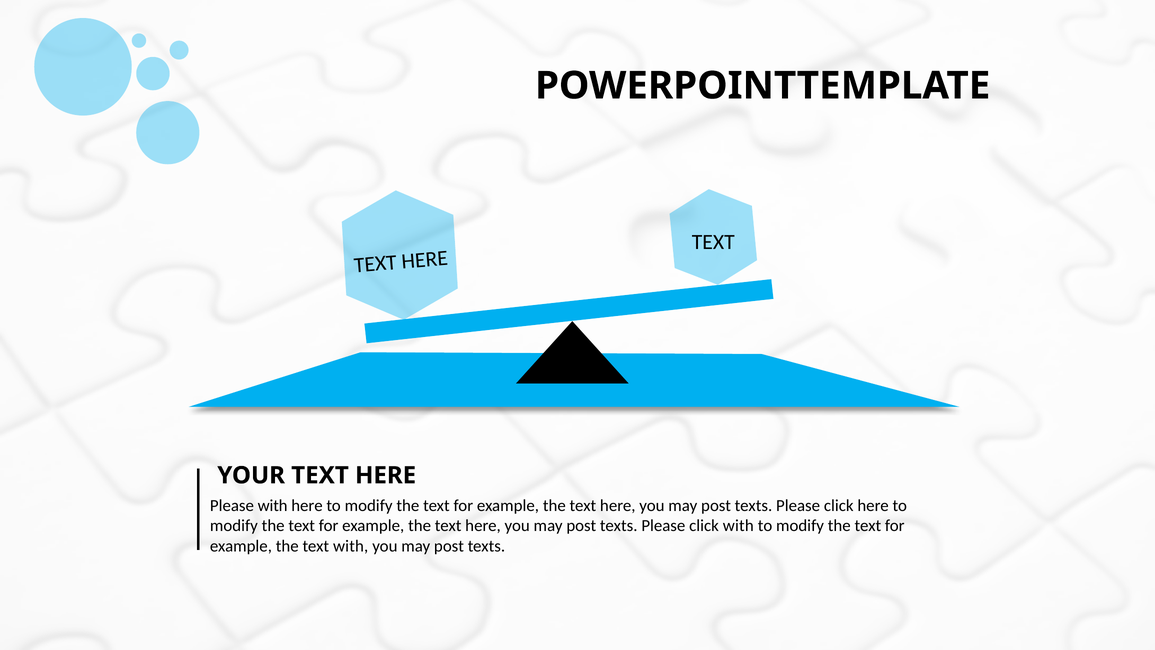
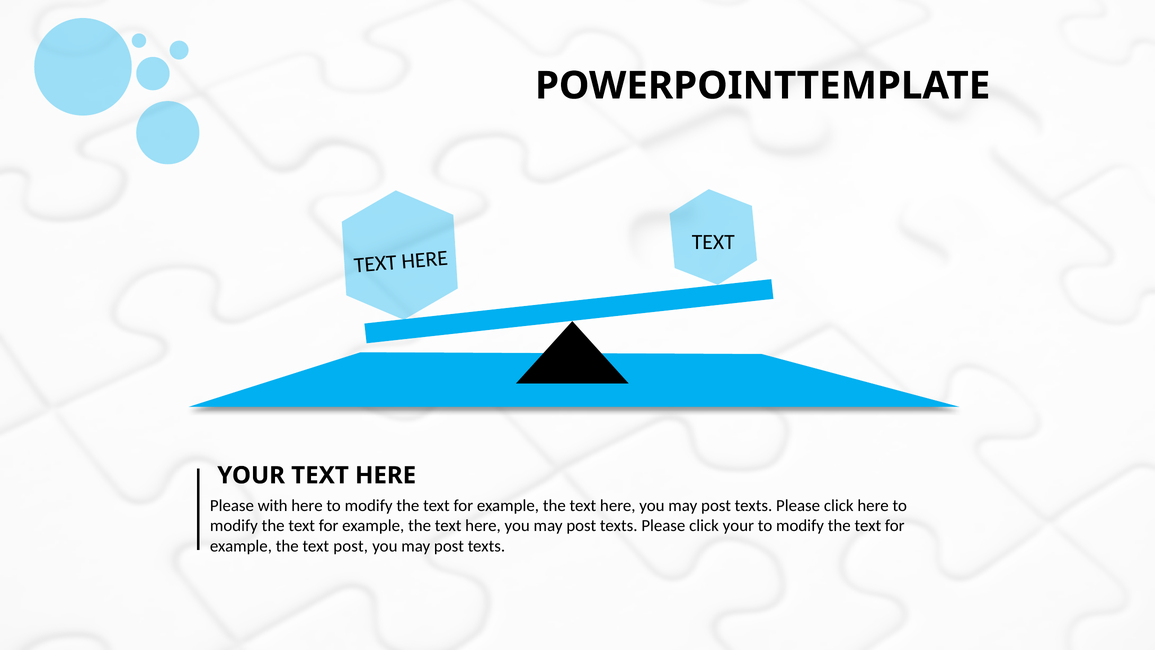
click with: with -> your
text with: with -> post
